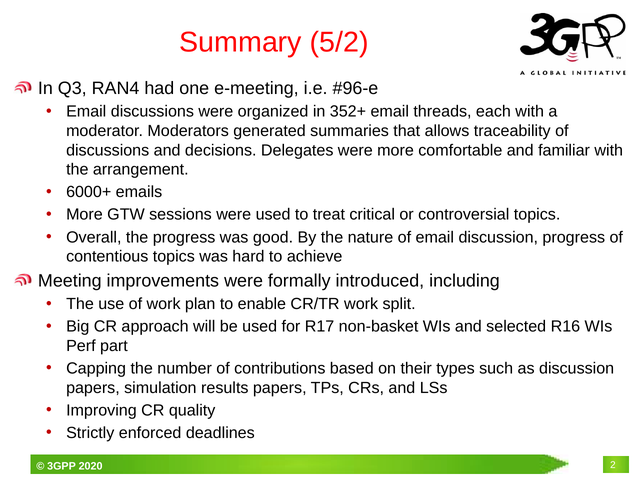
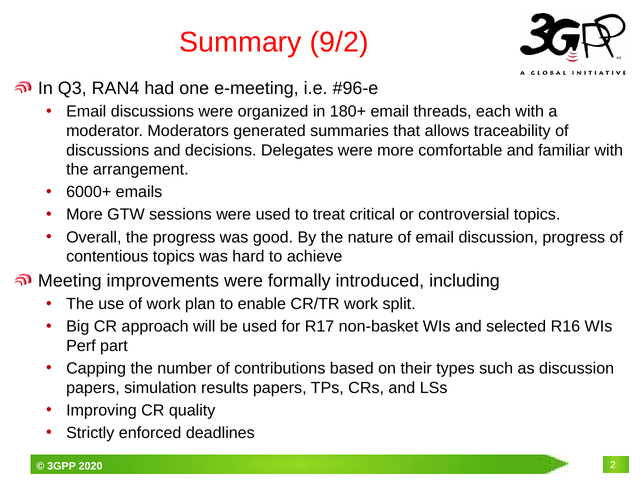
5/2: 5/2 -> 9/2
352+: 352+ -> 180+
